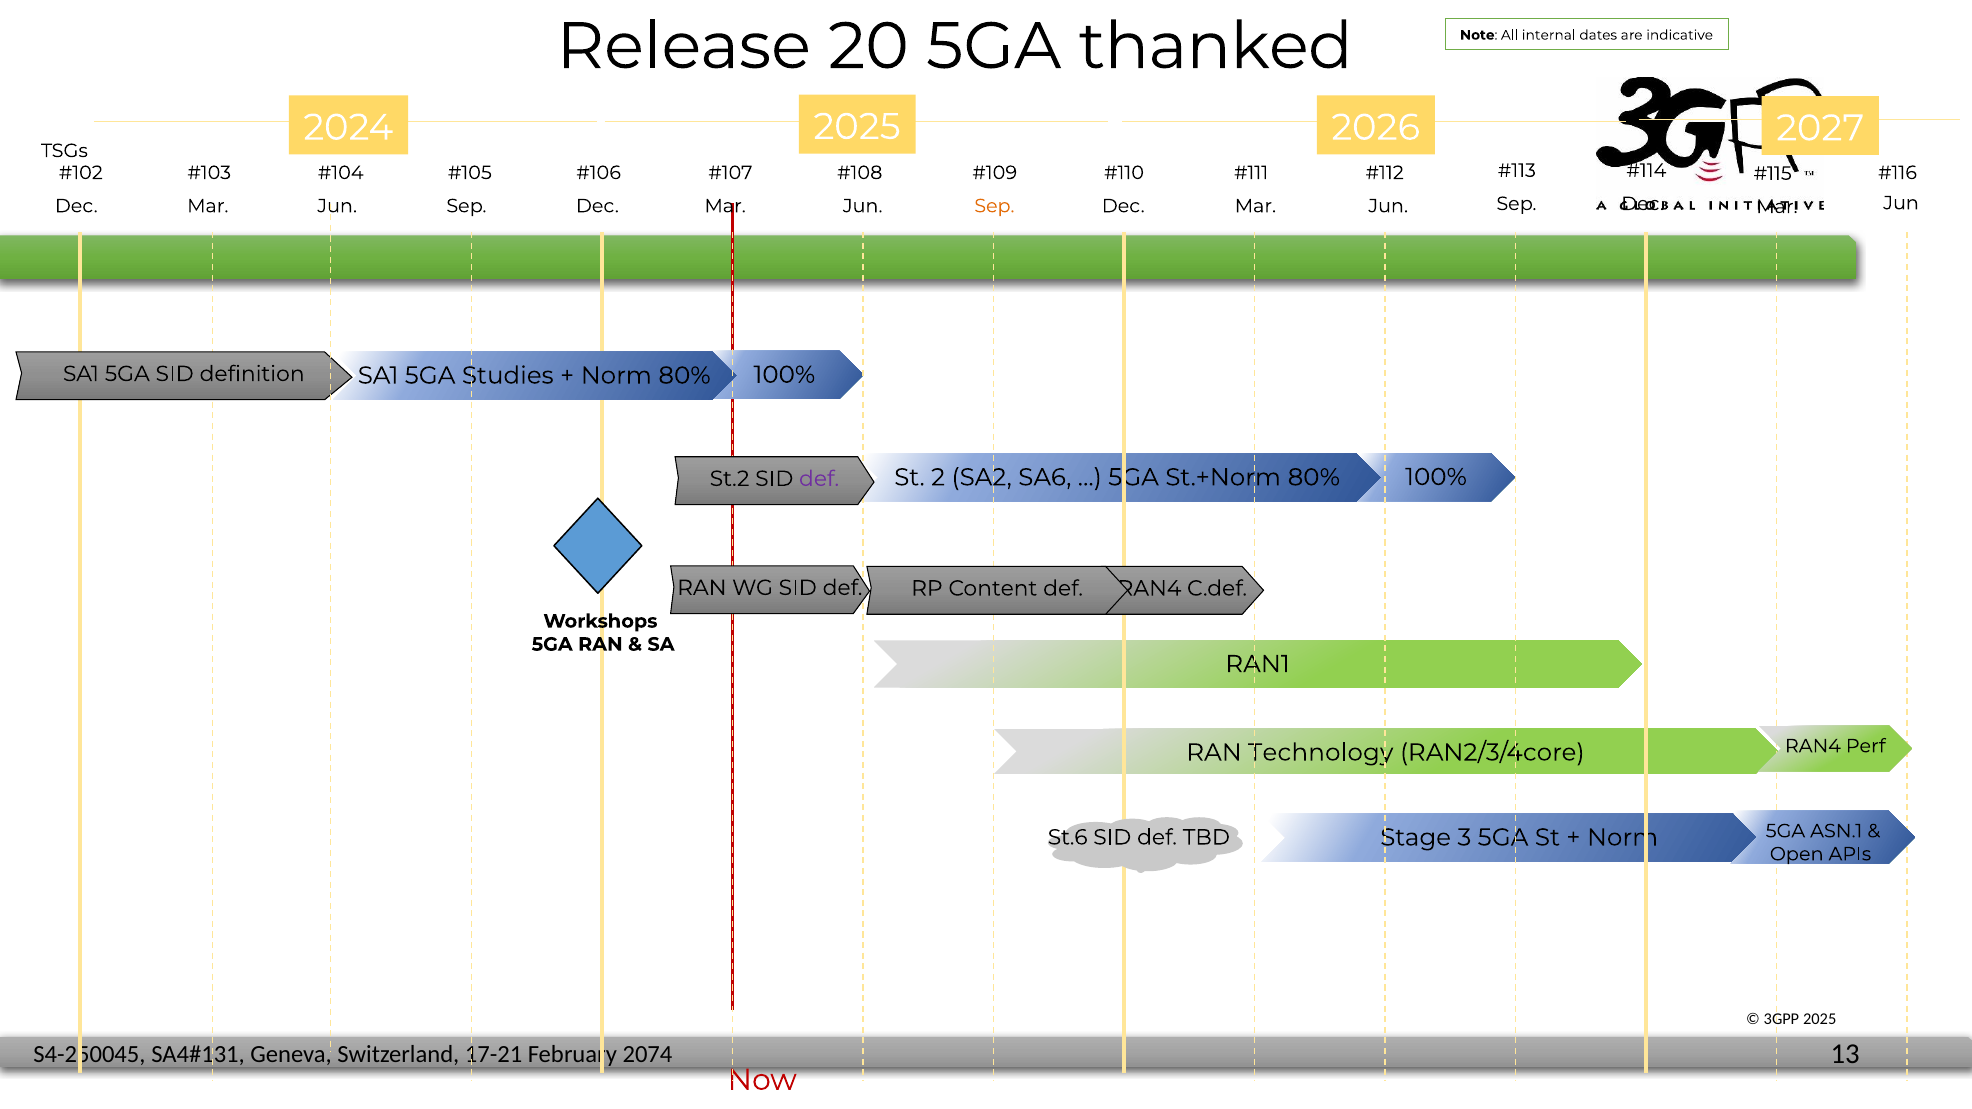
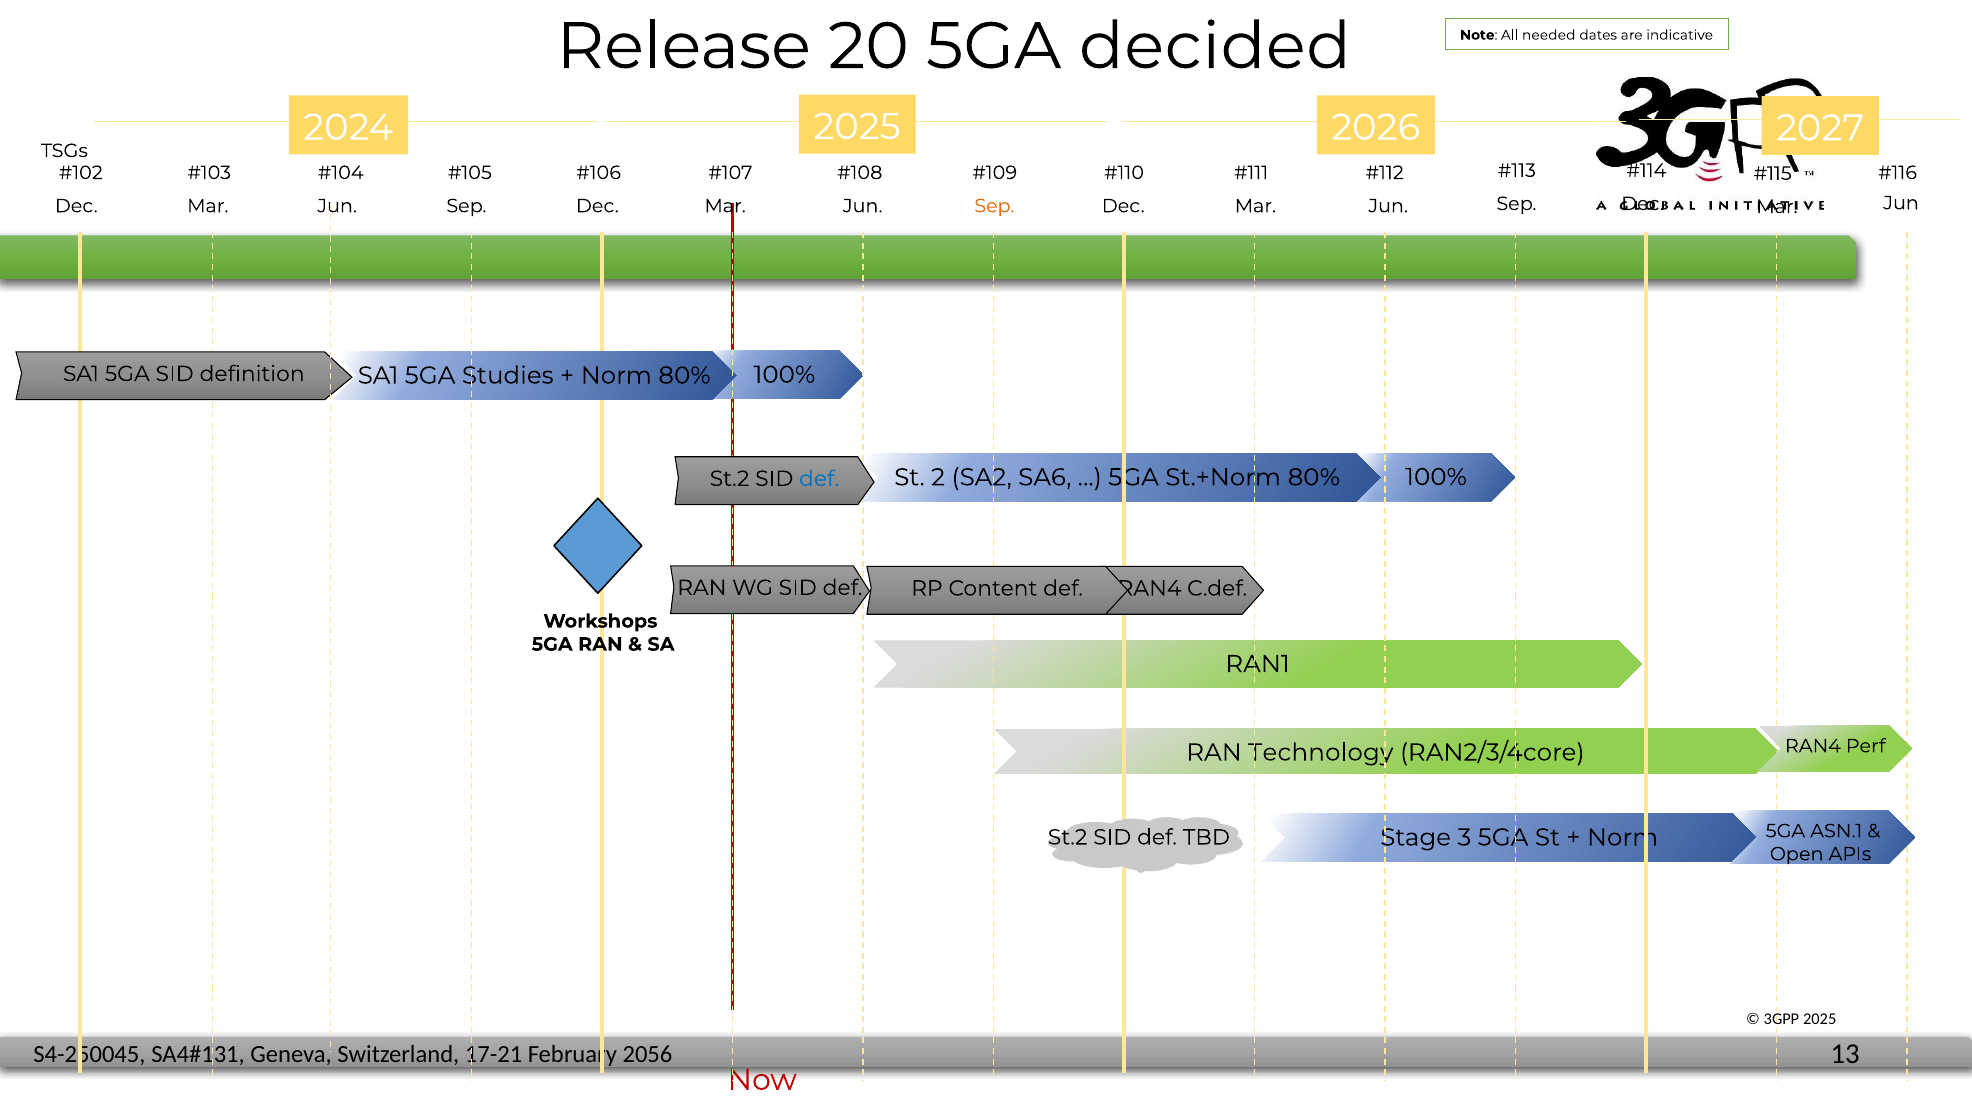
thanked: thanked -> decided
internal: internal -> needed
def at (819, 479) colour: purple -> blue
St.6 at (1068, 837): St.6 -> St.2
2074: 2074 -> 2056
